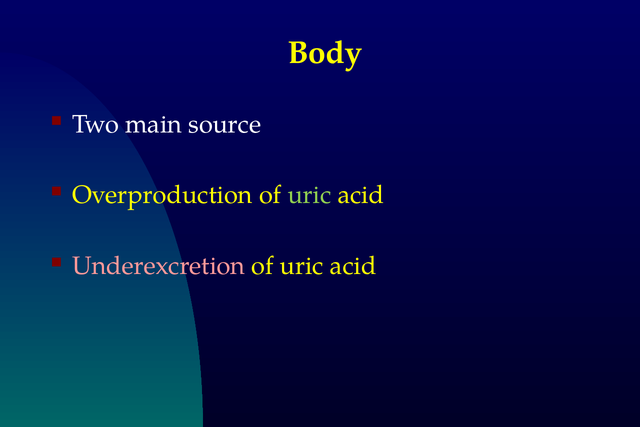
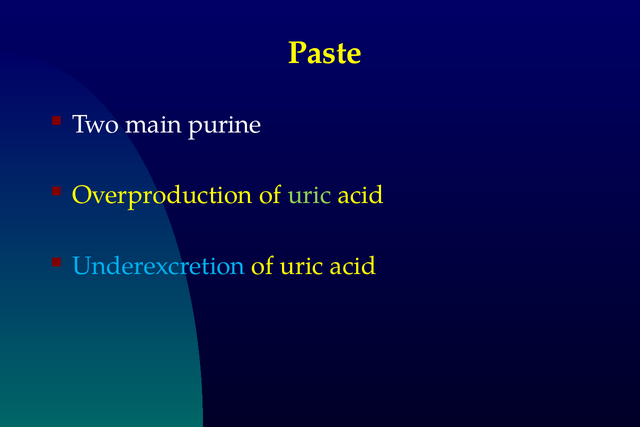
Body: Body -> Paste
source: source -> purine
Underexcretion colour: pink -> light blue
